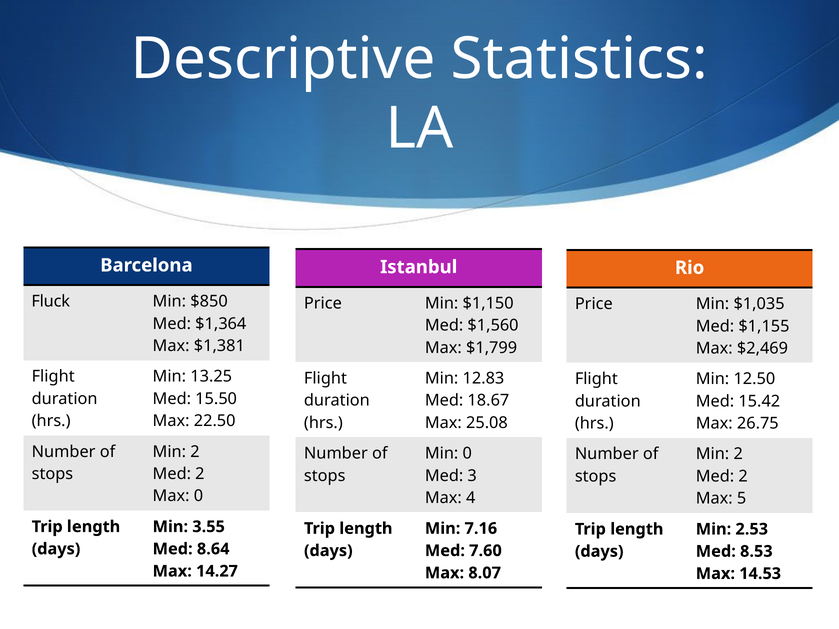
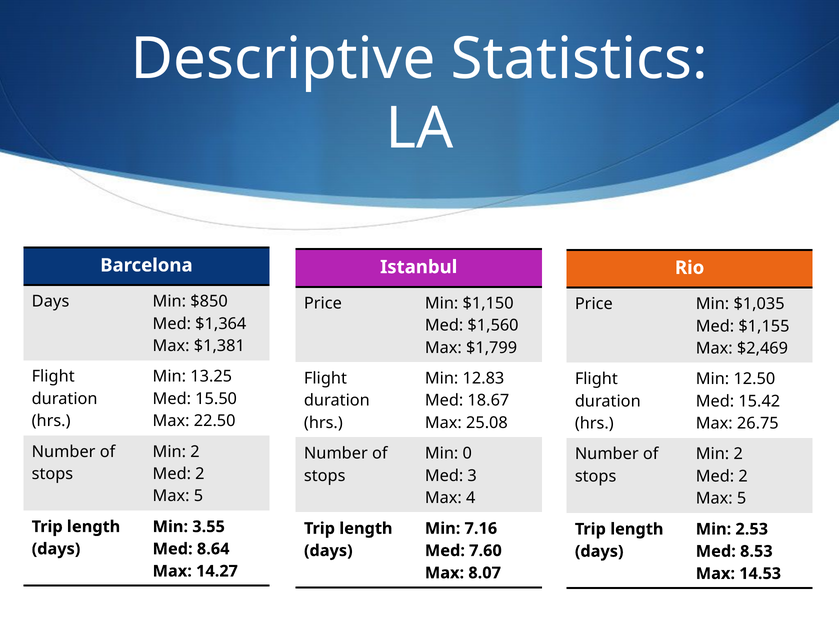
Fluck at (51, 302): Fluck -> Days
0 at (198, 496): 0 -> 5
